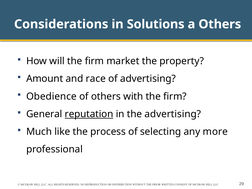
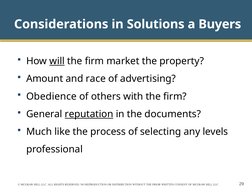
a Others: Others -> Buyers
will underline: none -> present
the advertising: advertising -> documents
more: more -> levels
